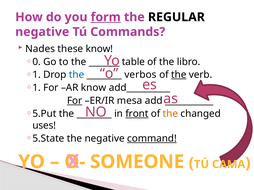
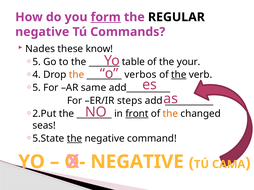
0 at (37, 62): 0 -> 5
libro: libro -> your
1 at (37, 75): 1 -> 4
the at (77, 75) colour: blue -> orange
1 at (37, 88): 1 -> 5
AR know: know -> same
For at (75, 101) underline: present -> none
mesa: mesa -> steps
5.Put: 5.Put -> 2.Put
uses: uses -> seas
the at (75, 139) underline: none -> present
command underline: present -> none
SOMEONE at (137, 162): SOMEONE -> NEGATIVE
